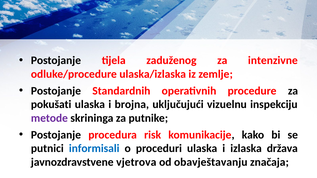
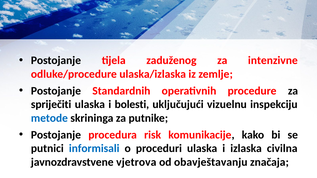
pokušati: pokušati -> spriječiti
brojna: brojna -> bolesti
metode colour: purple -> blue
država: država -> civilna
